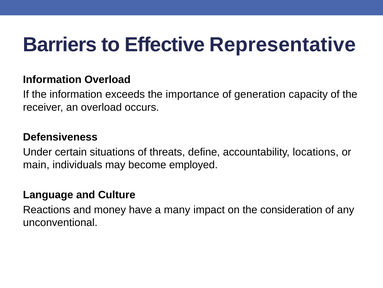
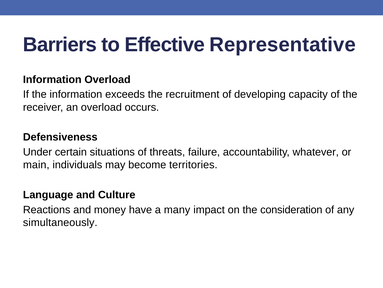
importance: importance -> recruitment
generation: generation -> developing
define: define -> failure
locations: locations -> whatever
employed: employed -> territories
unconventional: unconventional -> simultaneously
